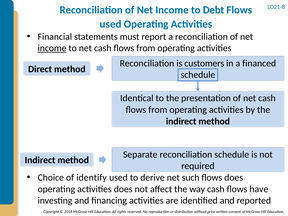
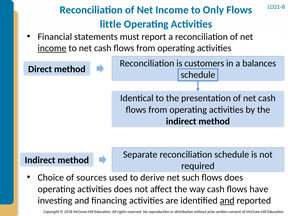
Debt: Debt -> Only
used at (111, 24): used -> little
financed: financed -> balances
identify: identify -> sources
and at (227, 201) underline: none -> present
